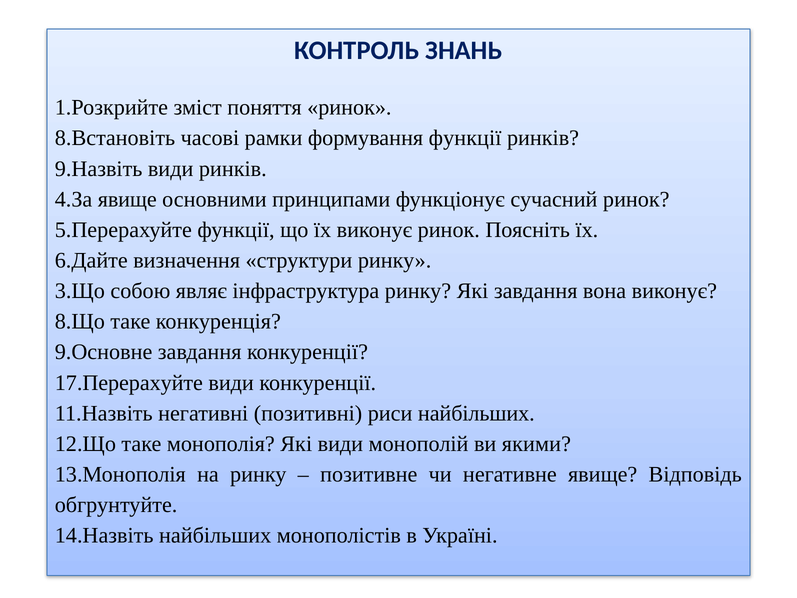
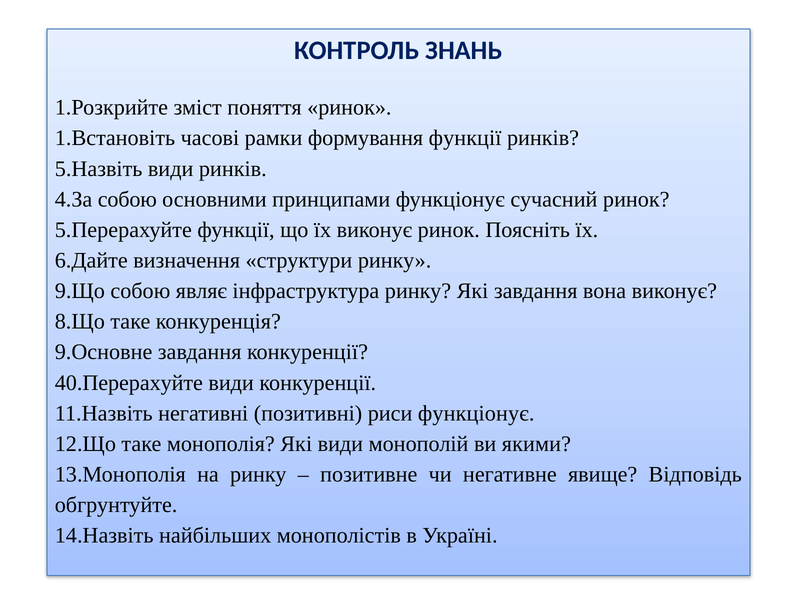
8.Встановіть: 8.Встановіть -> 1.Встановіть
9.Назвіть: 9.Назвіть -> 5.Назвіть
4.За явище: явище -> собою
3.Що: 3.Що -> 9.Що
17.Перерахуйте: 17.Перерахуйте -> 40.Перерахуйте
риси найбільших: найбільших -> функціонує
